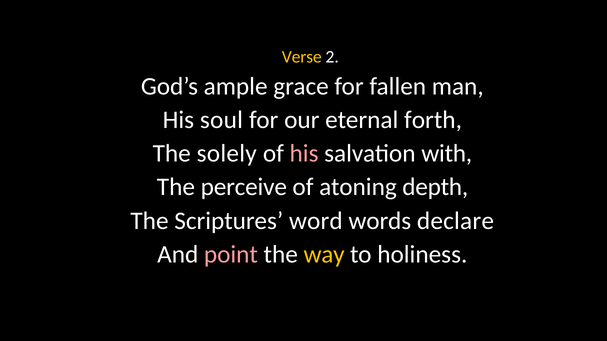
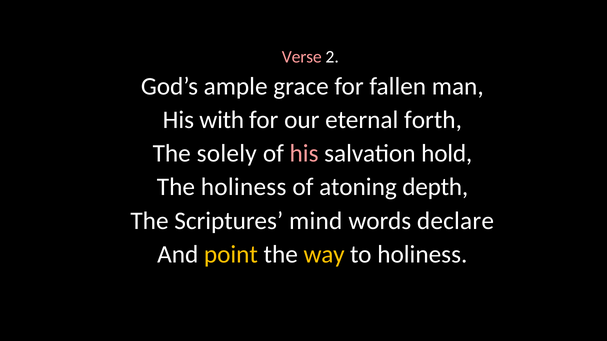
Verse colour: yellow -> pink
soul: soul -> with
with: with -> hold
The perceive: perceive -> holiness
word: word -> mind
point colour: pink -> yellow
